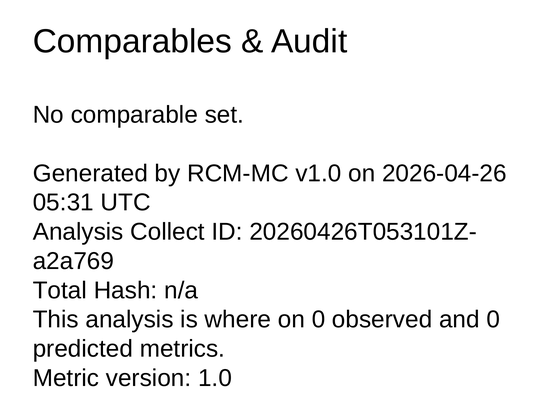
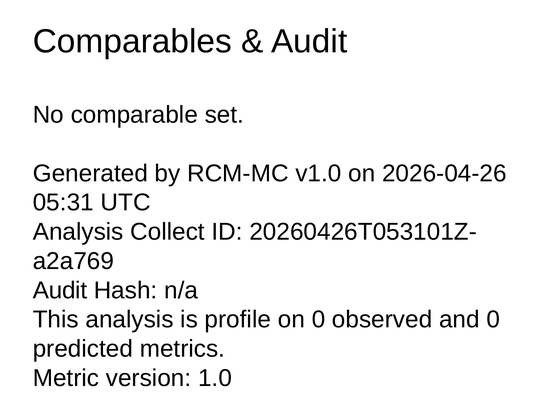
Total at (60, 290): Total -> Audit
where: where -> profile
